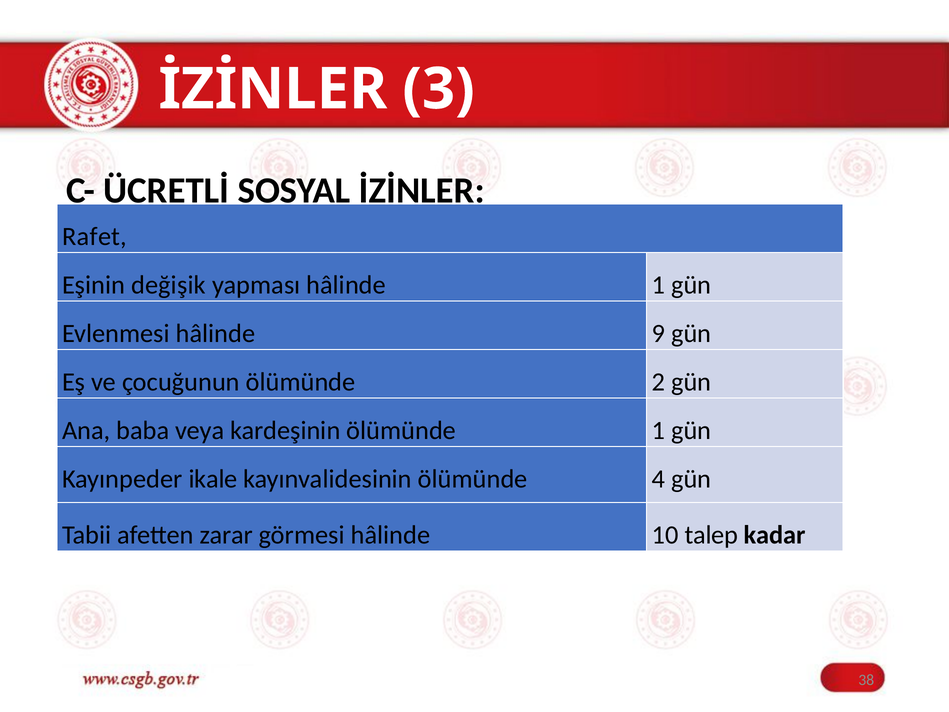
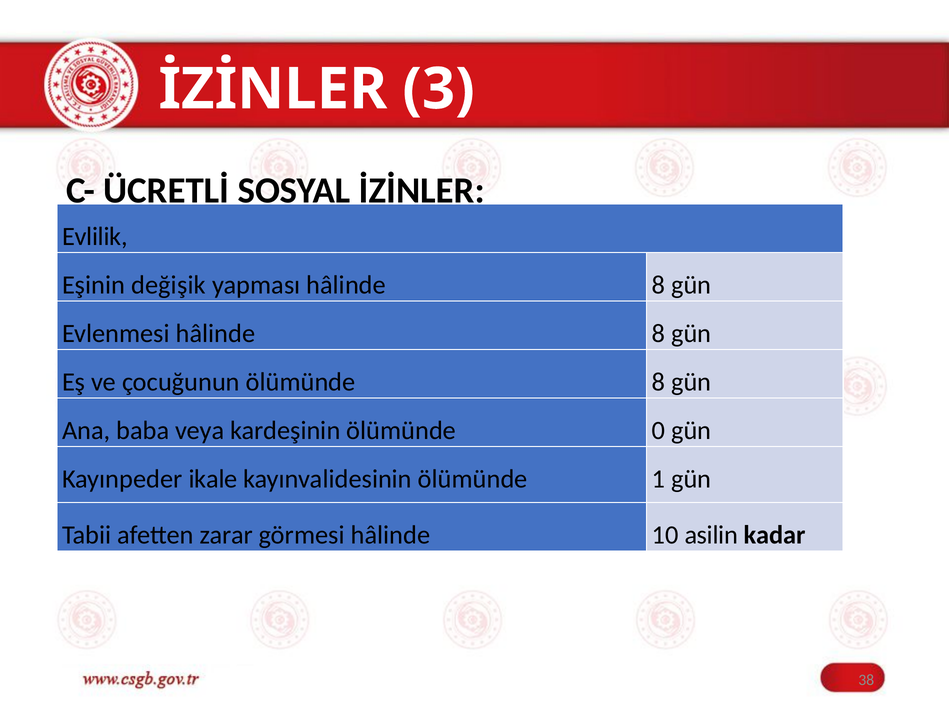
Rafet: Rafet -> Evlilik
yapması hâlinde 1: 1 -> 8
Evlenmesi hâlinde 9: 9 -> 8
ölümünde 2: 2 -> 8
ölümünde 1: 1 -> 0
4: 4 -> 1
talep: talep -> asilin
